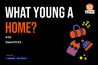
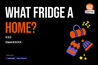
young: young -> fridge
